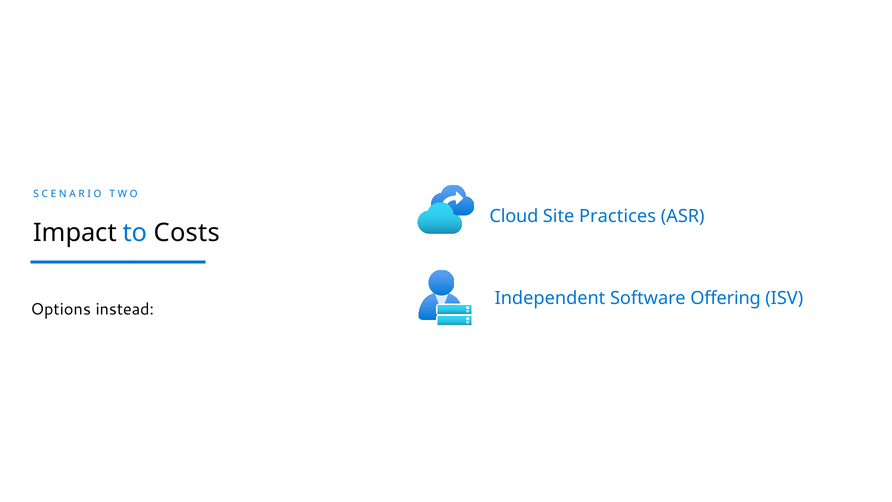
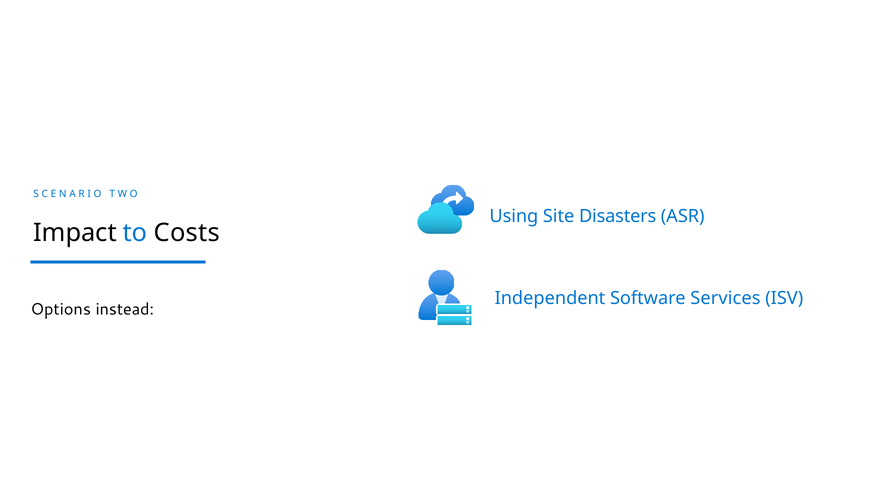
Cloud: Cloud -> Using
Practices: Practices -> Disasters
Offering: Offering -> Services
